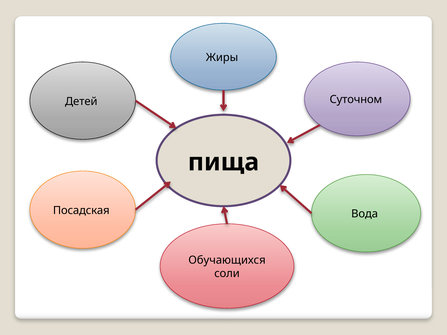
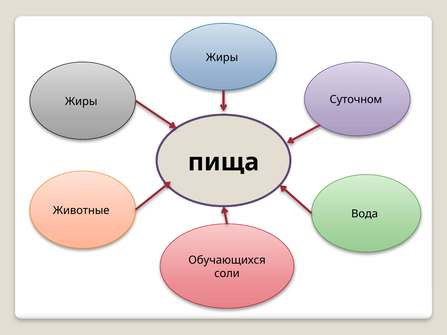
Детей at (81, 101): Детей -> Жиры
Посадская: Посадская -> Животные
